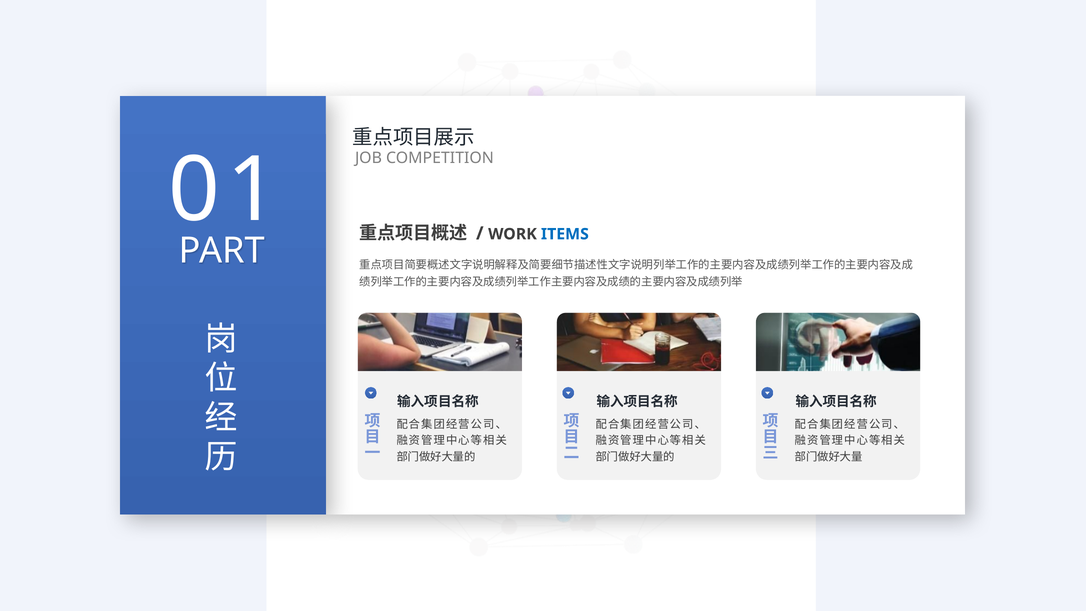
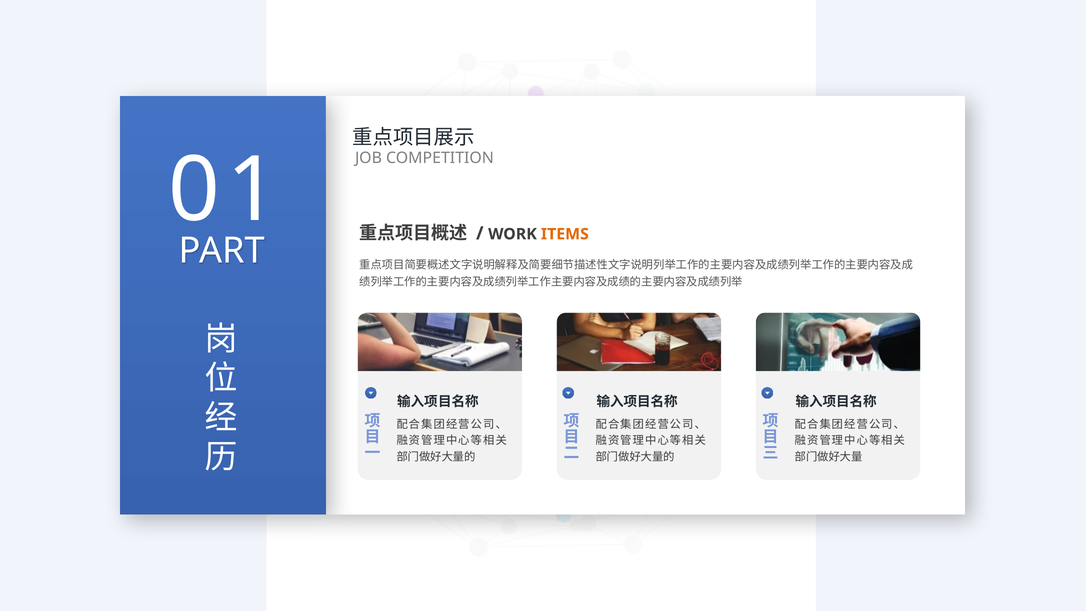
ITEMS colour: blue -> orange
